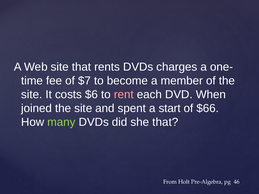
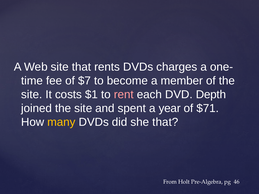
$6: $6 -> $1
When: When -> Depth
start: start -> year
$66: $66 -> $71
many colour: light green -> yellow
